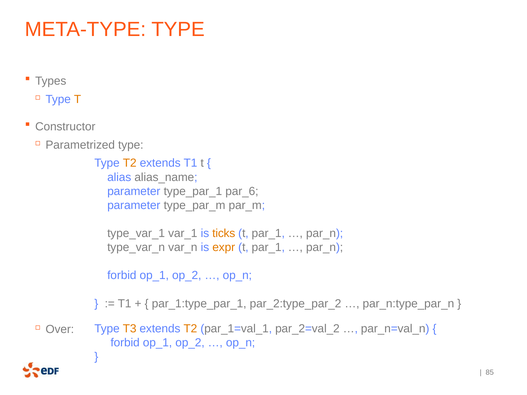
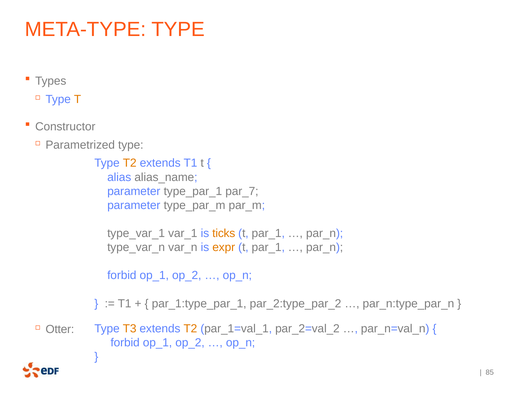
par_6: par_6 -> par_7
Over: Over -> Otter
